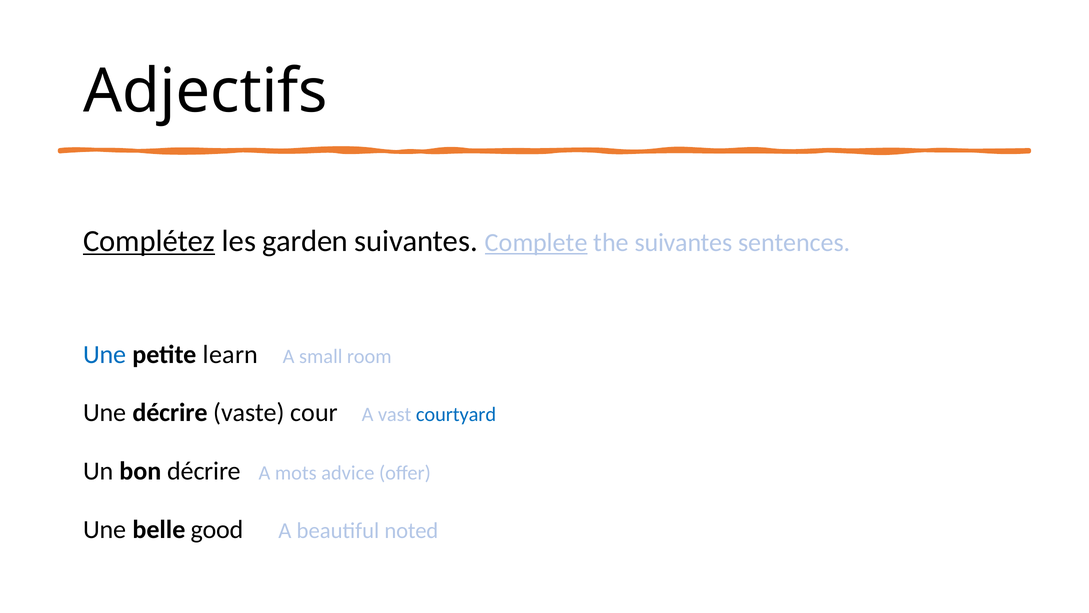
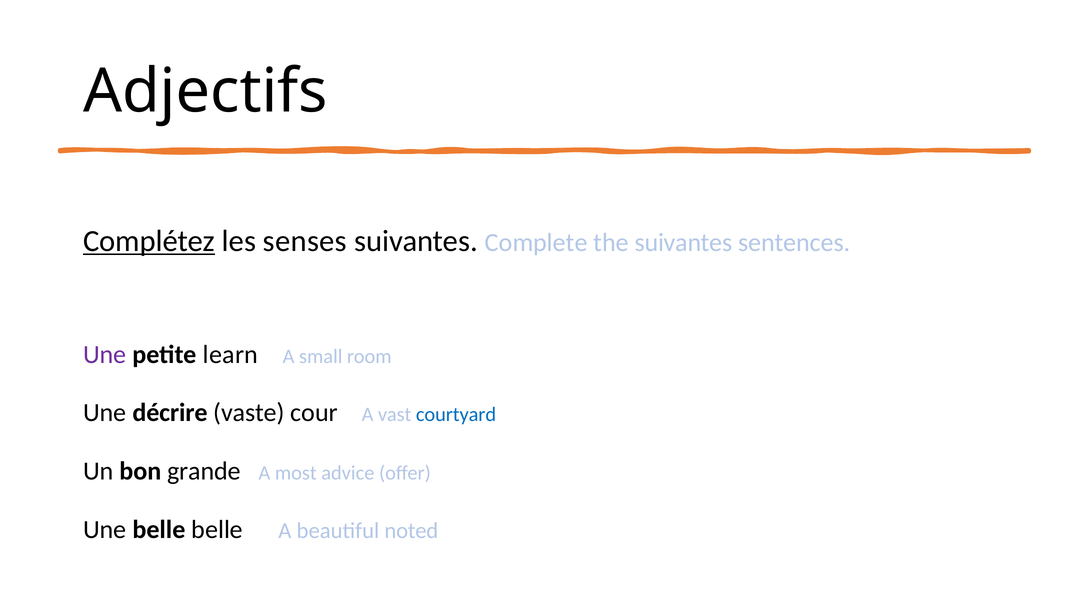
garden: garden -> senses
Complete underline: present -> none
Une at (105, 354) colour: blue -> purple
bon décrire: décrire -> grande
mots: mots -> most
belle good: good -> belle
